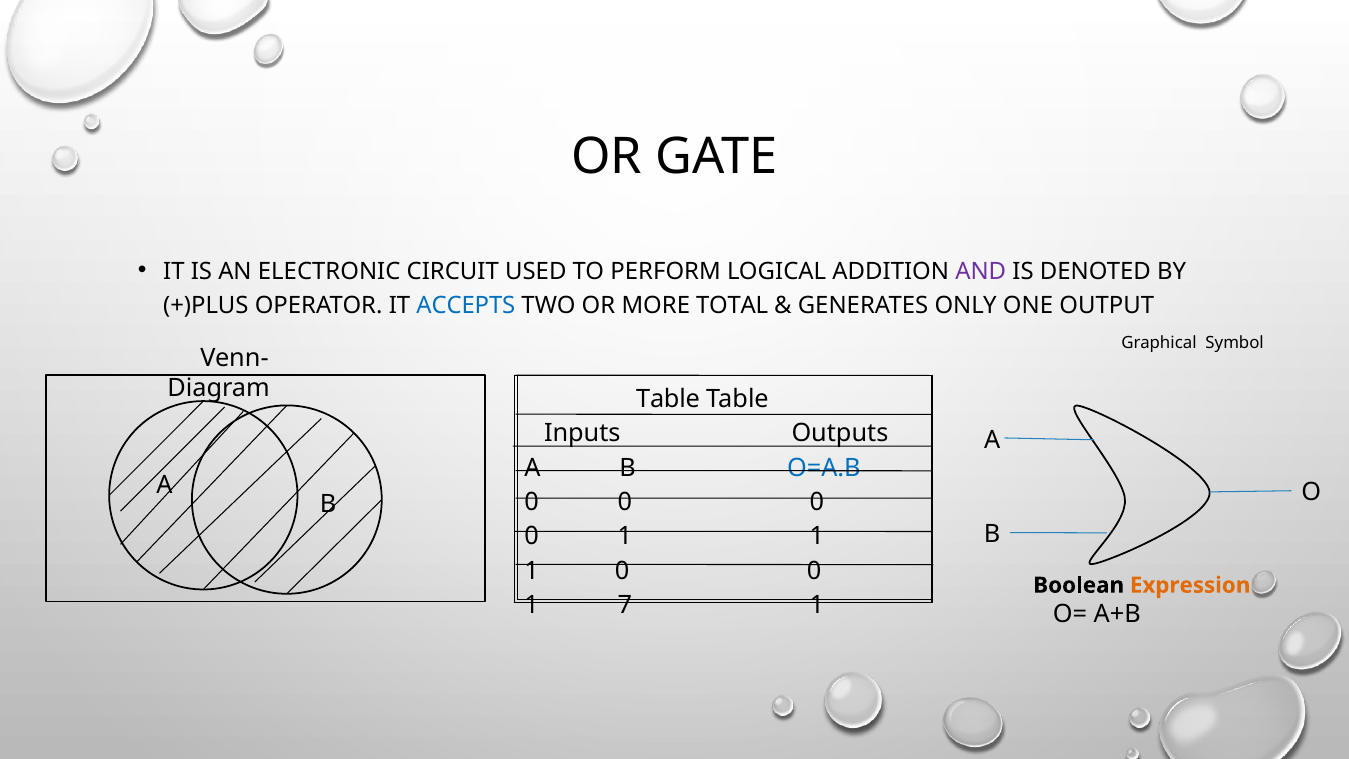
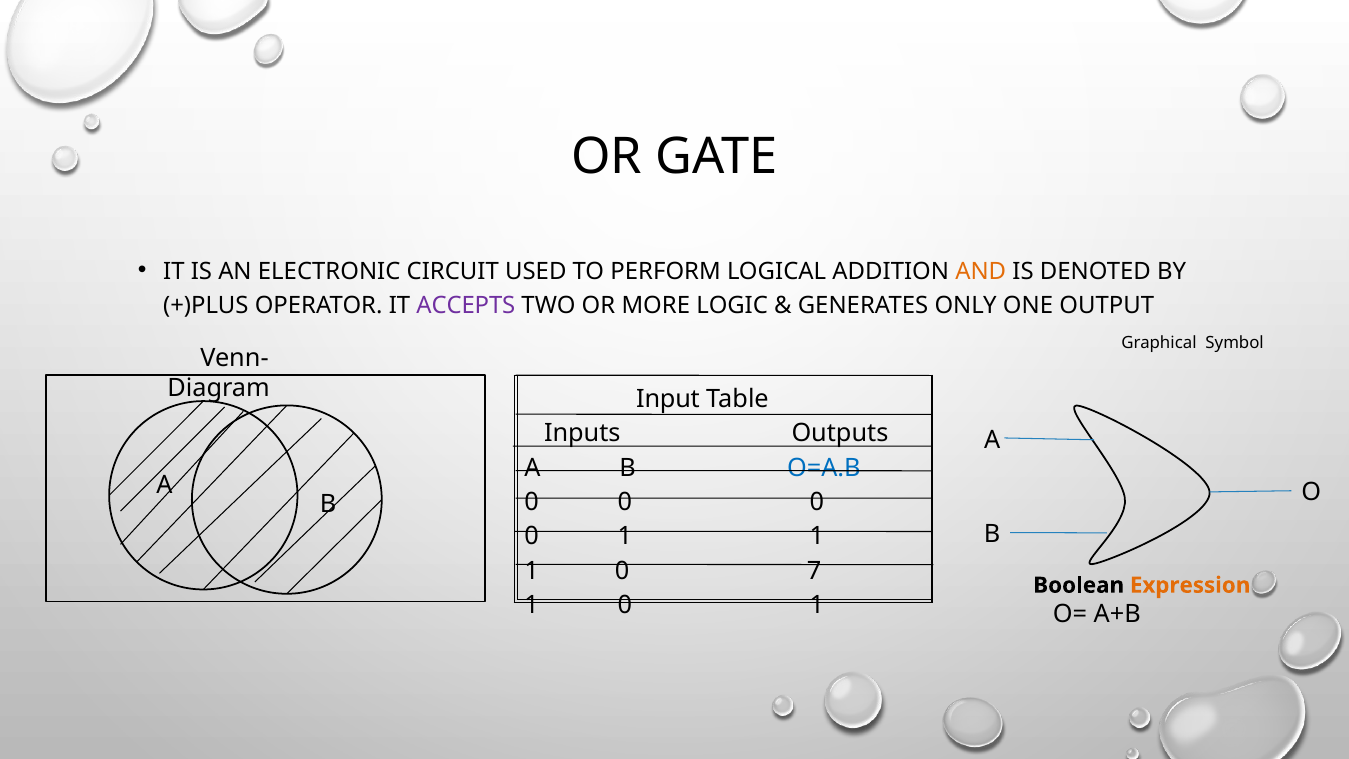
AND colour: purple -> orange
ACCEPTS colour: blue -> purple
TOTAL: TOTAL -> LOGIC
Table at (668, 399): Table -> Input
1 0 0: 0 -> 7
7 at (625, 605): 7 -> 0
